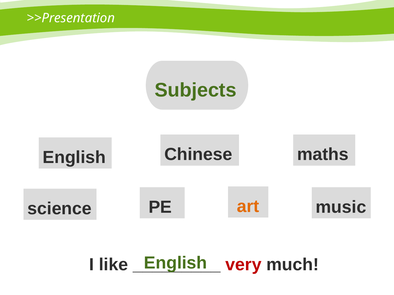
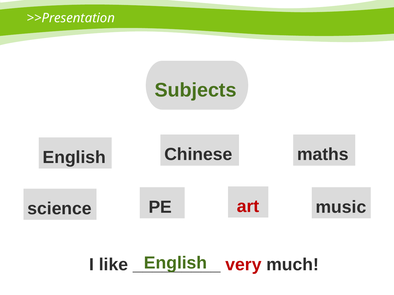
art colour: orange -> red
